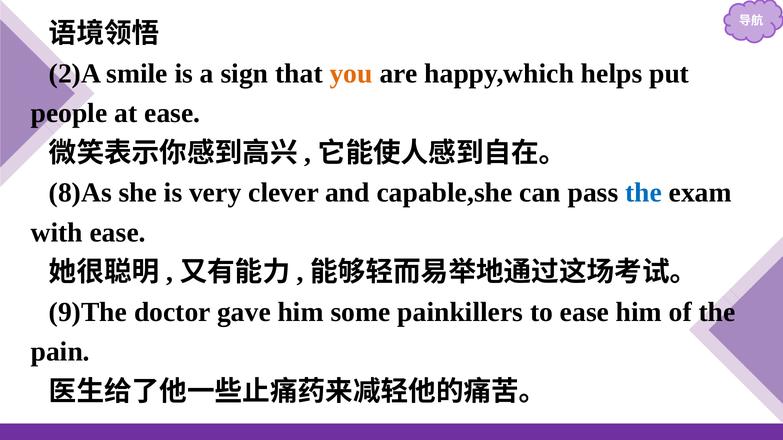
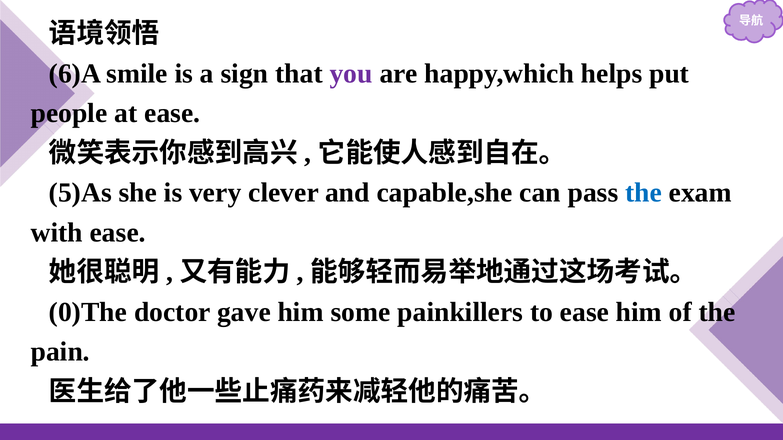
2)A: 2)A -> 6)A
you colour: orange -> purple
8)As: 8)As -> 5)As
9)The: 9)The -> 0)The
